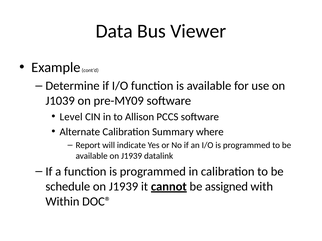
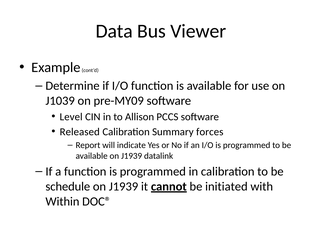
Alternate: Alternate -> Released
where: where -> forces
assigned: assigned -> initiated
